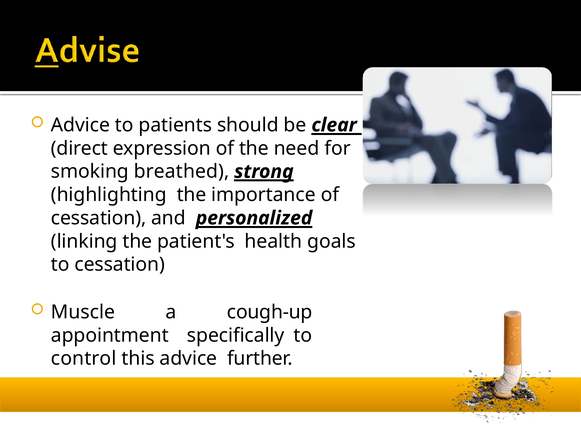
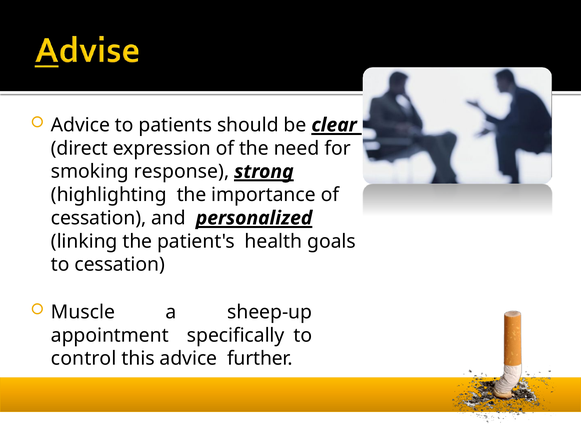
breathed: breathed -> response
cough-up: cough-up -> sheep-up
